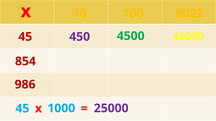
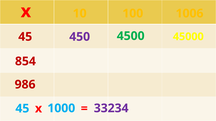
8022: 8022 -> 1006
25000: 25000 -> 33234
